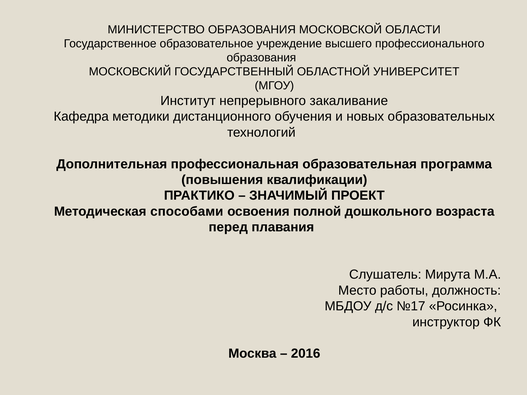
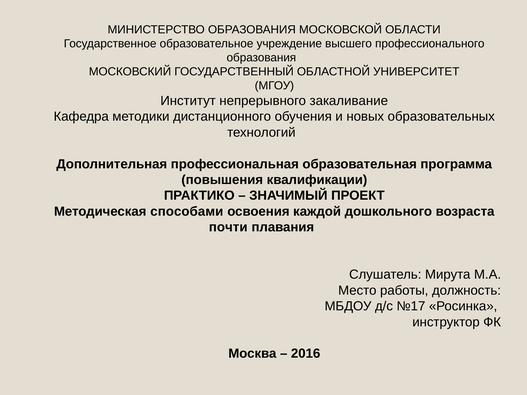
полной: полной -> каждой
перед: перед -> почти
